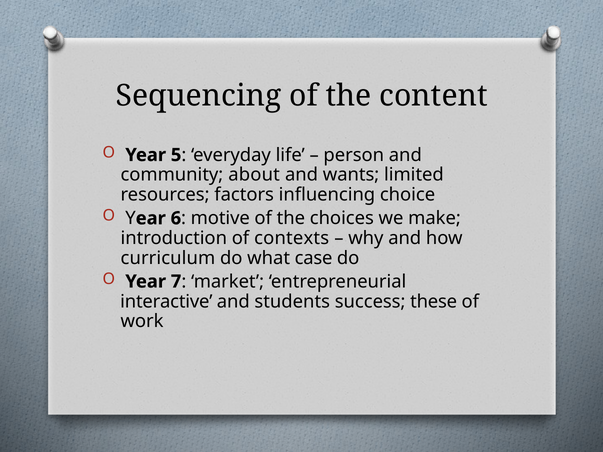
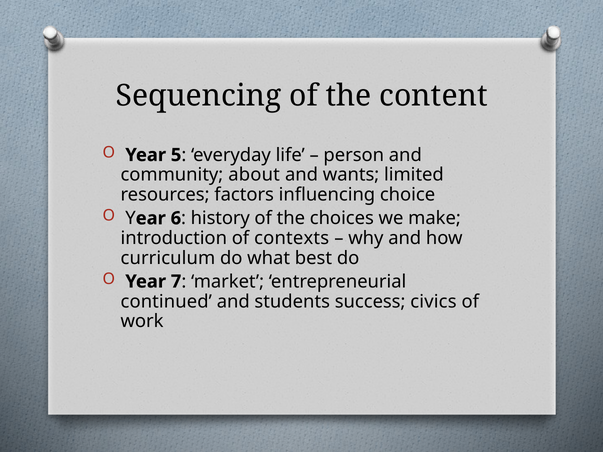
motive: motive -> history
case: case -> best
interactive: interactive -> continued
these: these -> civics
